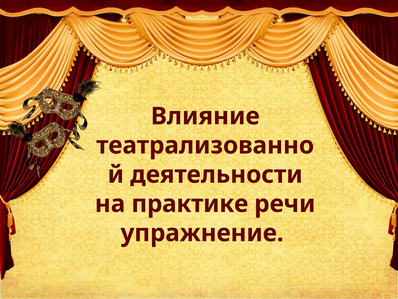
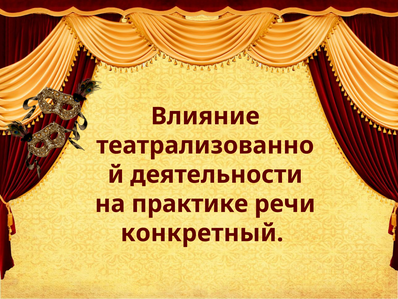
упражнение: упражнение -> конкретный
